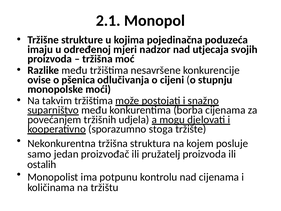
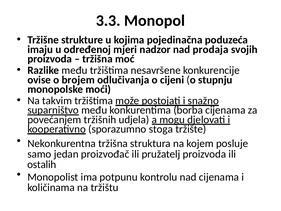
2.1: 2.1 -> 3.3
utjecaja: utjecaja -> prodaja
pšenica: pšenica -> brojem
